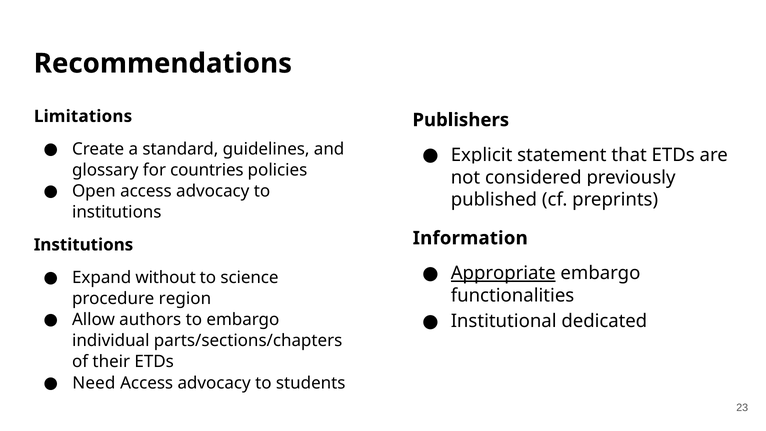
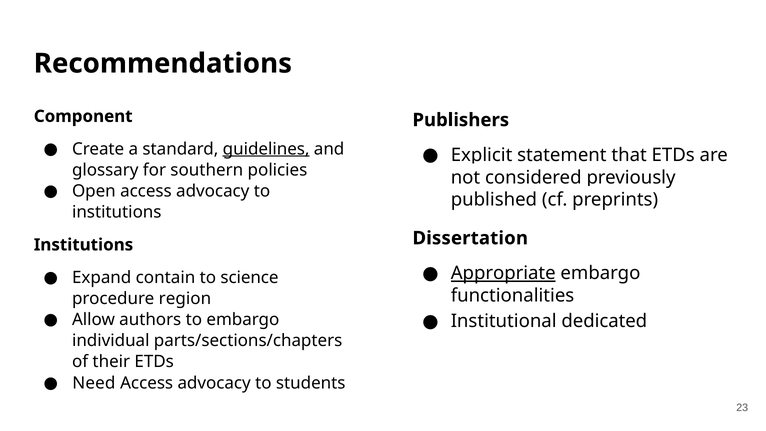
Limitations: Limitations -> Component
guidelines underline: none -> present
countries: countries -> southern
Information: Information -> Dissertation
without: without -> contain
